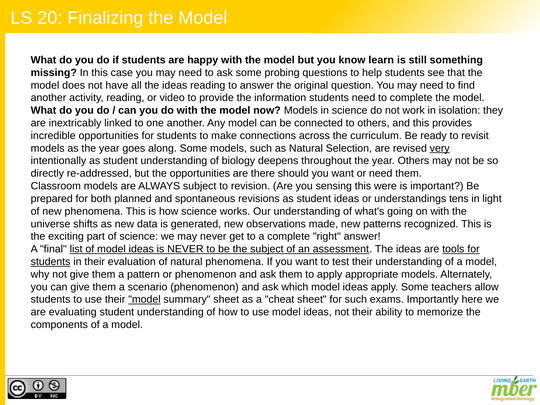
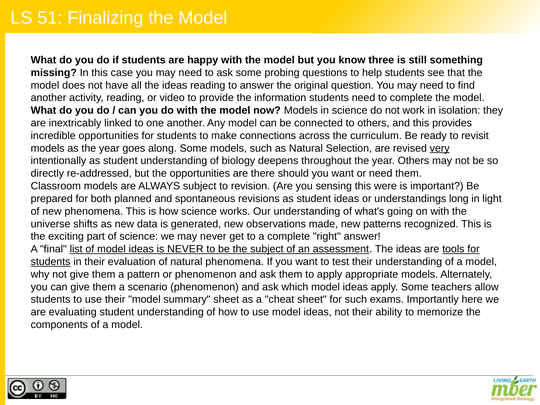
20: 20 -> 51
learn: learn -> three
tens: tens -> long
model at (144, 300) underline: present -> none
